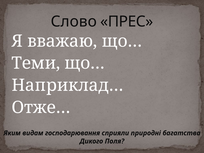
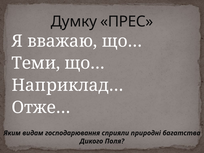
Слово: Слово -> Думку
